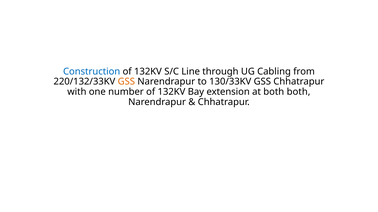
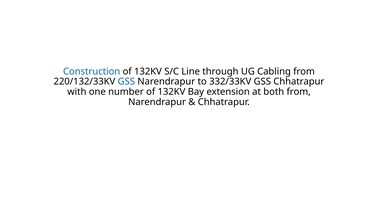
GSS at (126, 82) colour: orange -> blue
130/33KV: 130/33KV -> 332/33KV
both both: both -> from
